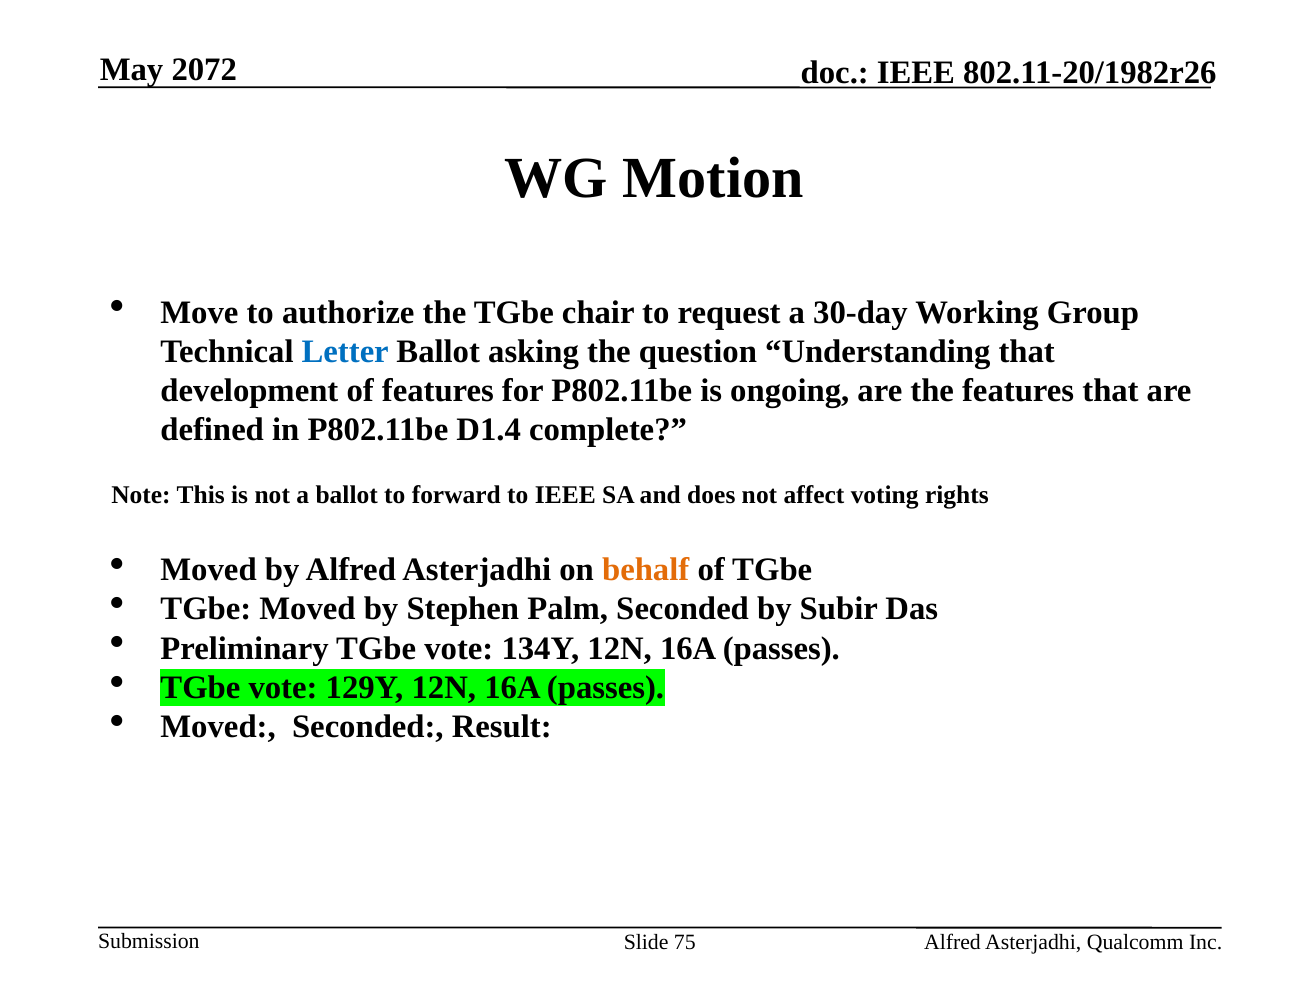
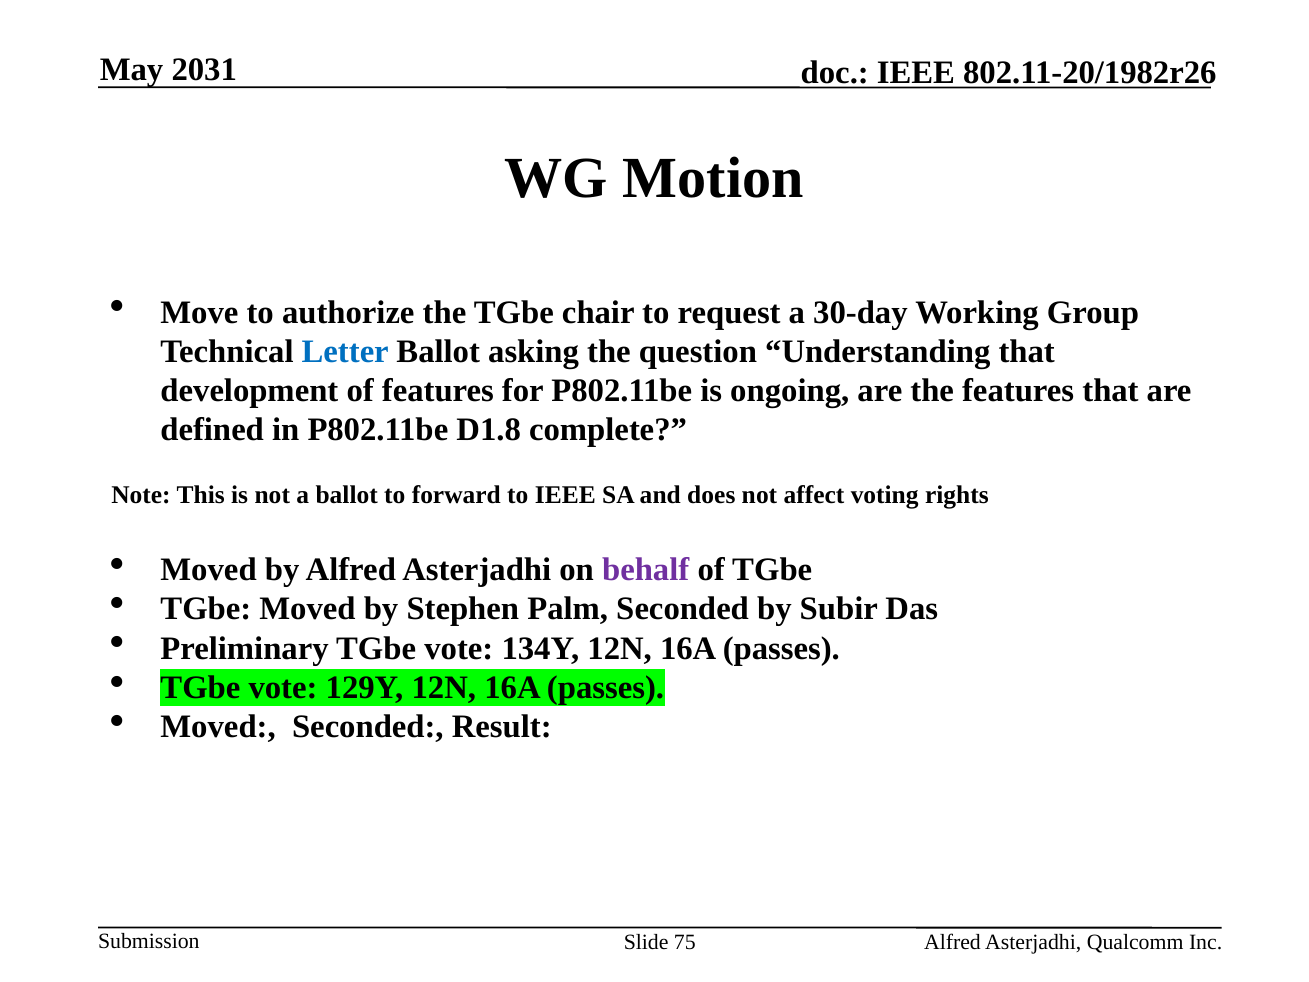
2072: 2072 -> 2031
D1.4: D1.4 -> D1.8
behalf colour: orange -> purple
